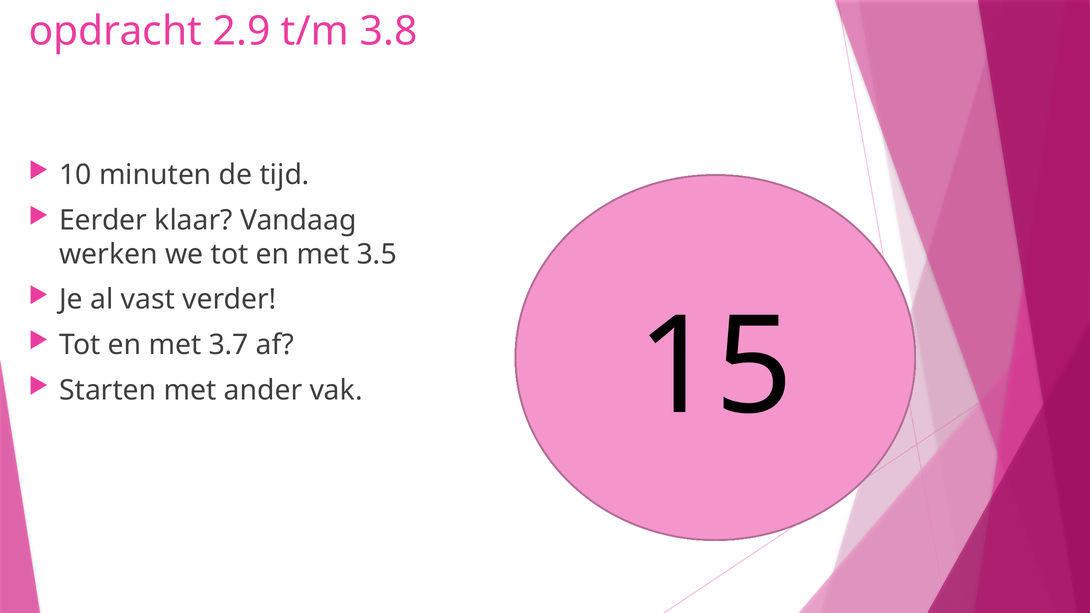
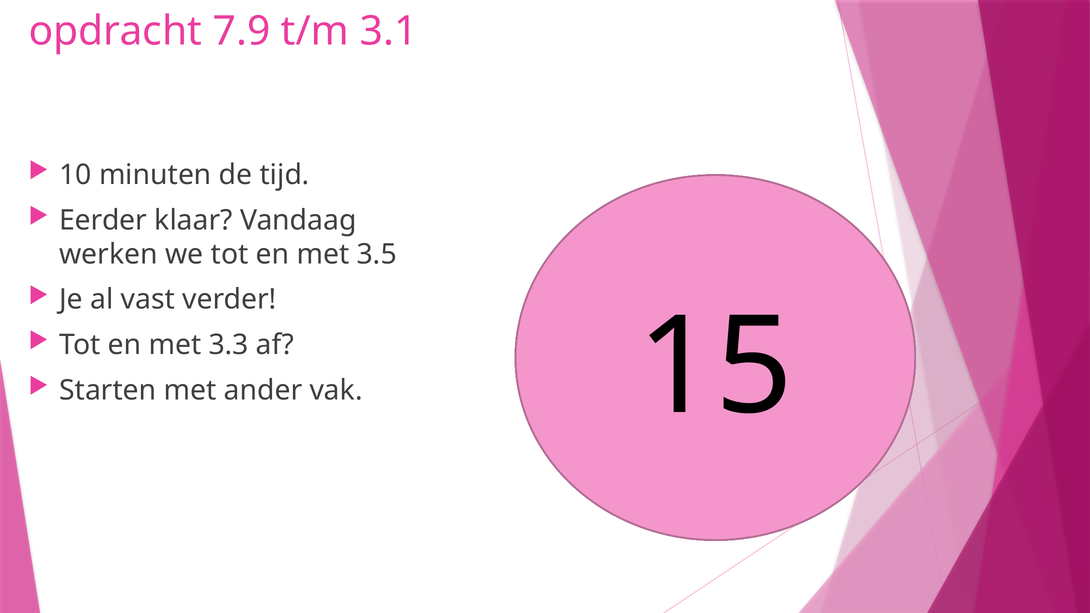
2.9: 2.9 -> 7.9
3.8: 3.8 -> 3.1
3.7: 3.7 -> 3.3
